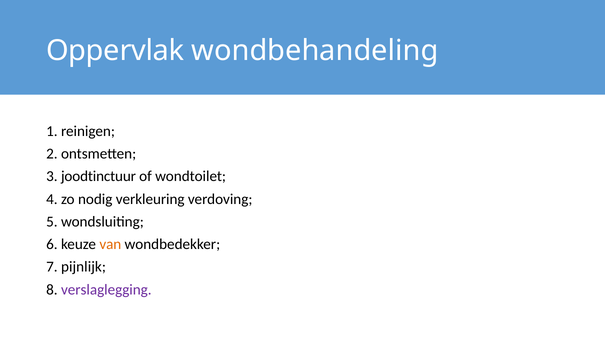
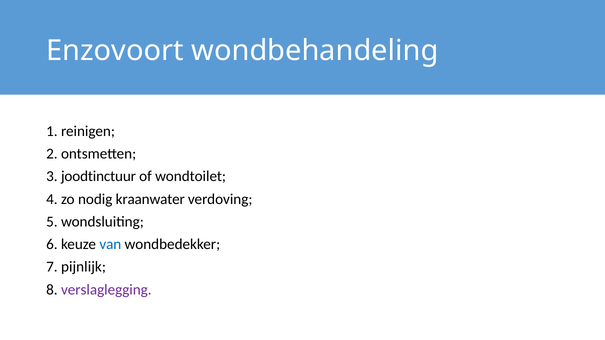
Oppervlak: Oppervlak -> Enzovoort
verkleuring: verkleuring -> kraanwater
van colour: orange -> blue
